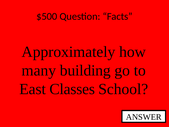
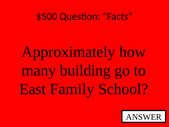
Classes: Classes -> Family
